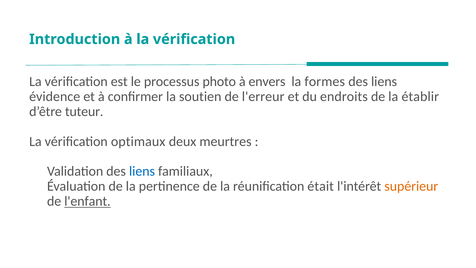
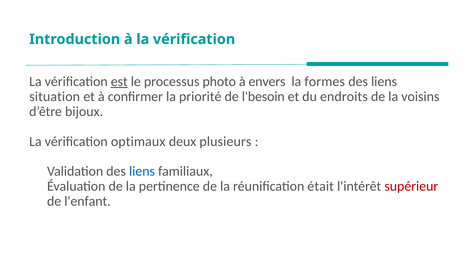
est underline: none -> present
évidence: évidence -> situation
soutien: soutien -> priorité
l'erreur: l'erreur -> l'besoin
établir: établir -> voisins
tuteur: tuteur -> bijoux
meurtres: meurtres -> plusieurs
supérieur colour: orange -> red
l'enfant underline: present -> none
